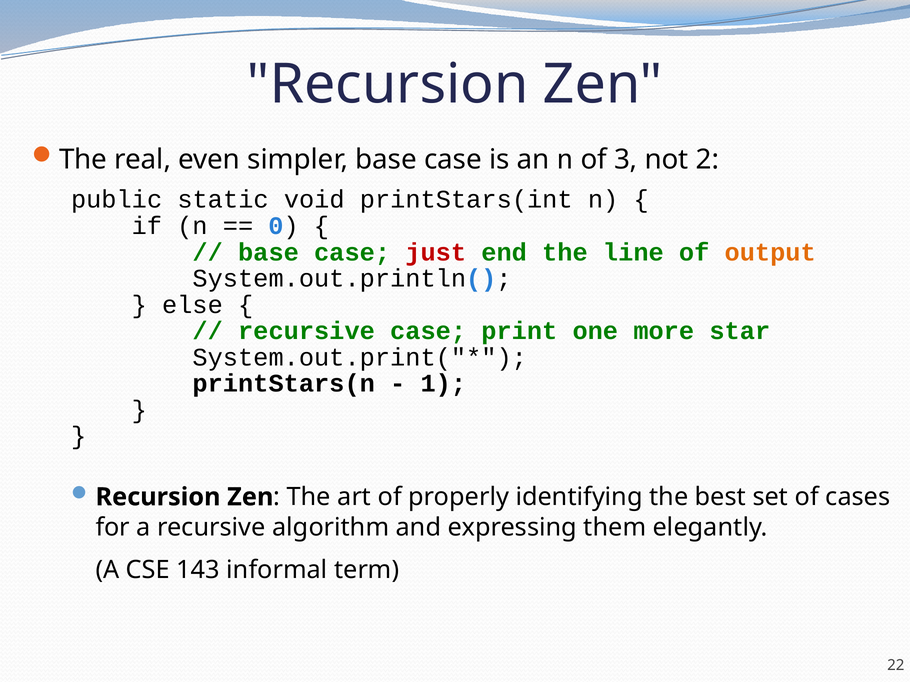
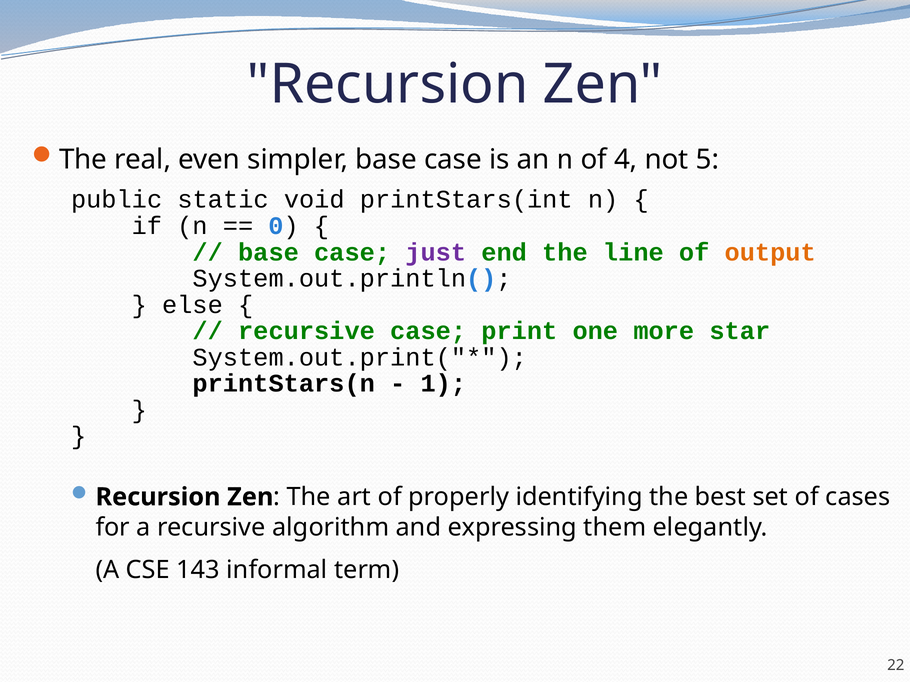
3: 3 -> 4
2: 2 -> 5
just colour: red -> purple
